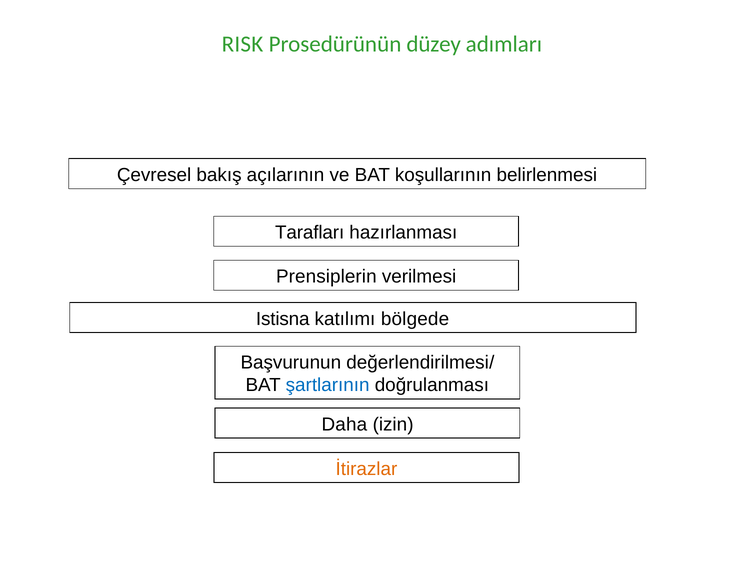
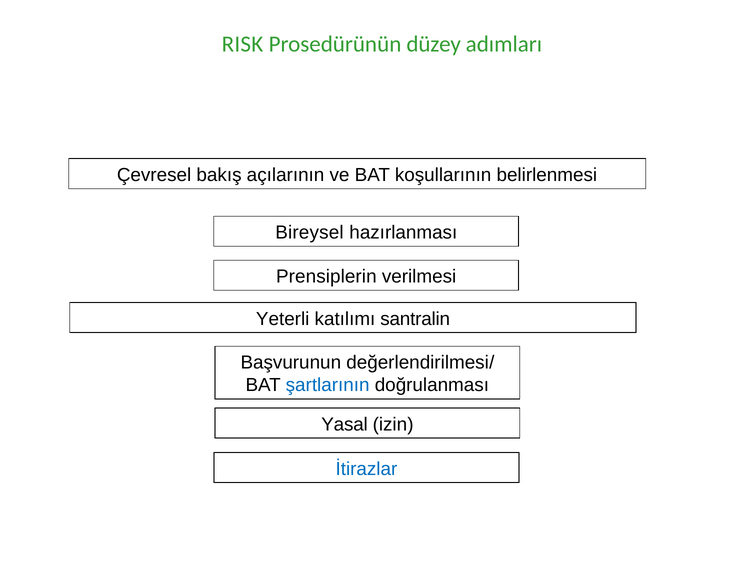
Tarafları: Tarafları -> Bireysel
Istisna: Istisna -> Yeterli
bölgede: bölgede -> santralin
Daha: Daha -> Yasal
İtirazlar colour: orange -> blue
